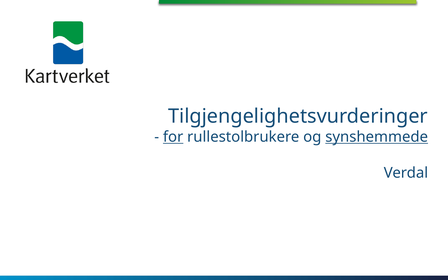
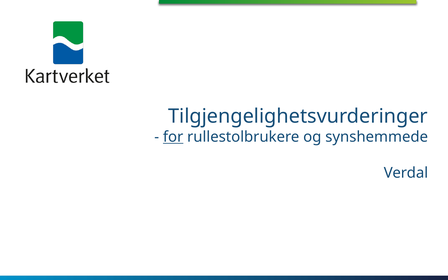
synshemmede underline: present -> none
